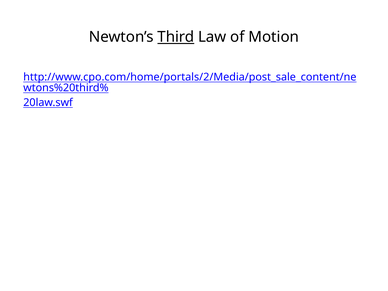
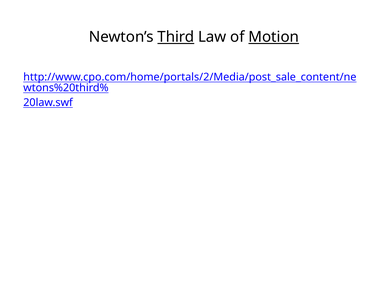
Motion underline: none -> present
